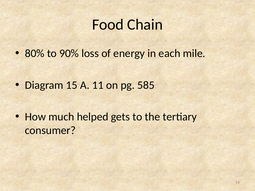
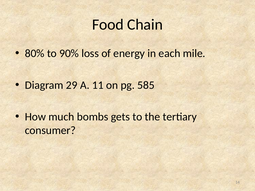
15: 15 -> 29
helped: helped -> bombs
